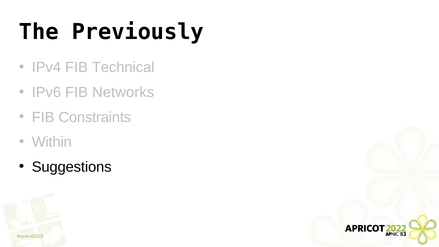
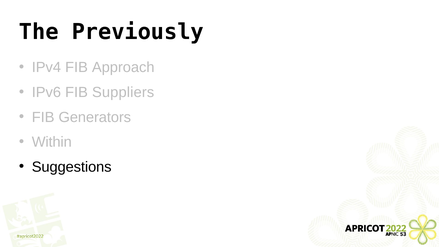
Technical: Technical -> Approach
Networks: Networks -> Suppliers
Constraints: Constraints -> Generators
